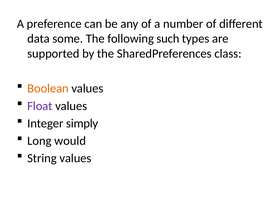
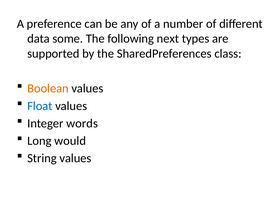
such: such -> next
Float colour: purple -> blue
simply: simply -> words
